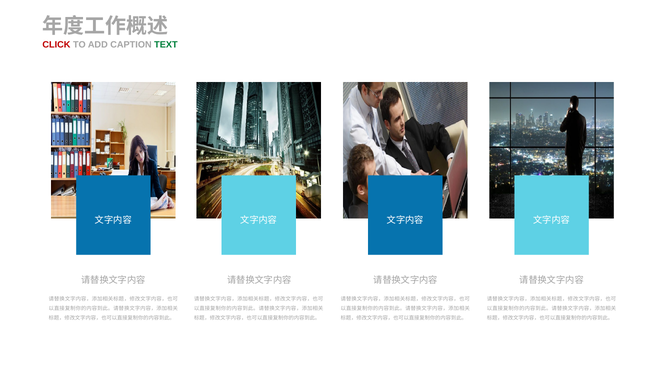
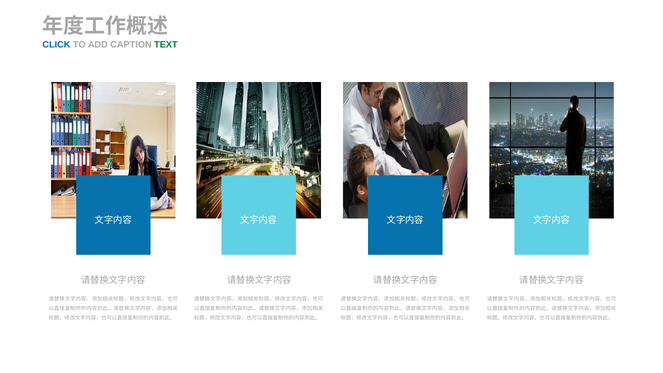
CLICK colour: red -> blue
